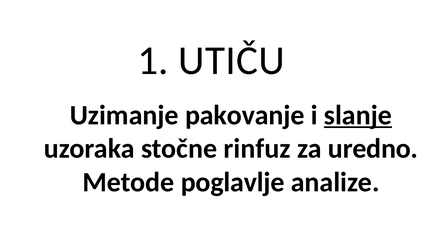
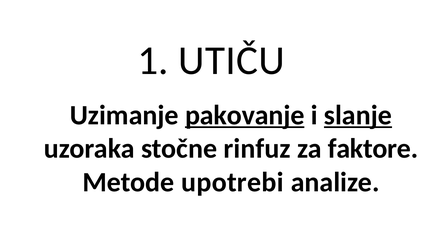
pakovanje underline: none -> present
uredno: uredno -> faktore
poglavlje: poglavlje -> upotrebi
